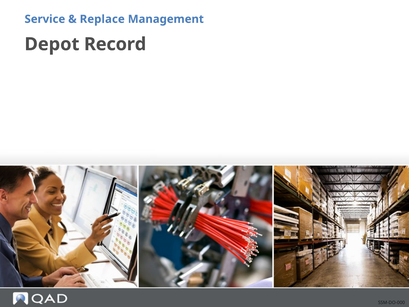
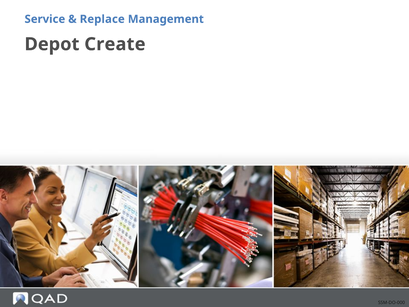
Record: Record -> Create
